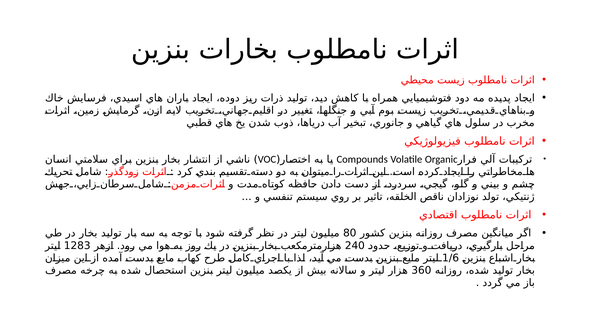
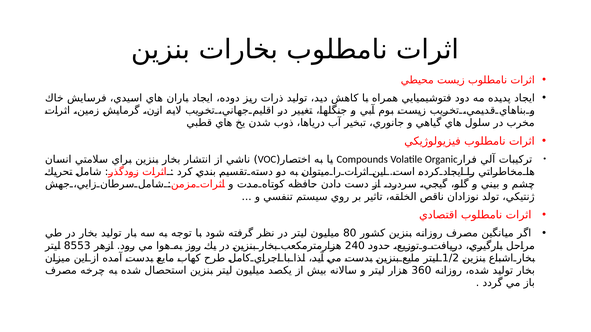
1283: 1283 -> 8553
1/6: 1/6 -> 1/2
